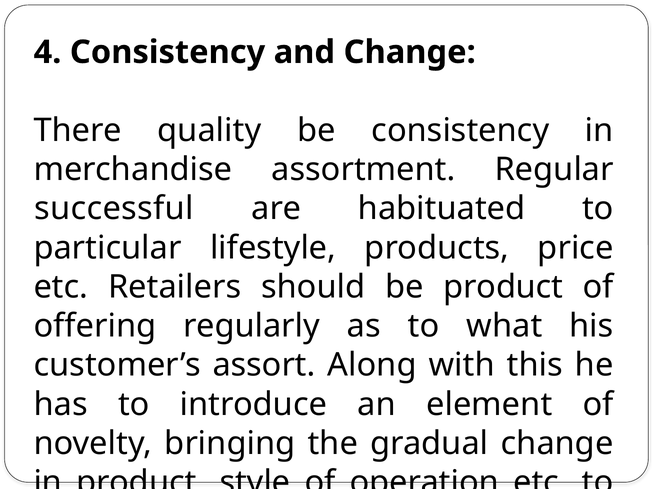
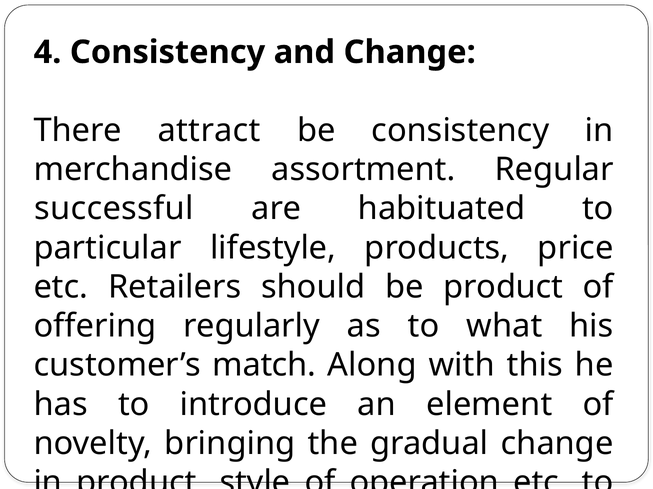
quality: quality -> attract
customer’s assort: assort -> match
